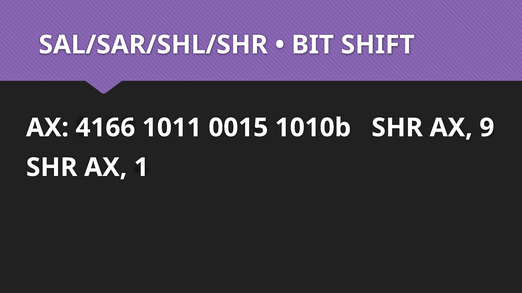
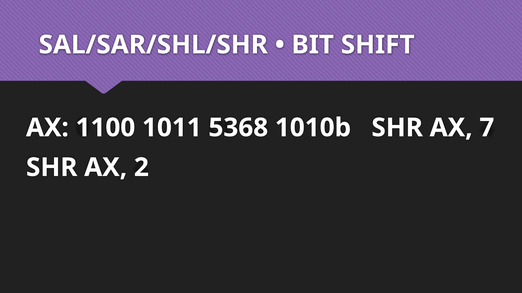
4166: 4166 -> 1100
0015: 0015 -> 5368
9: 9 -> 7
1: 1 -> 2
